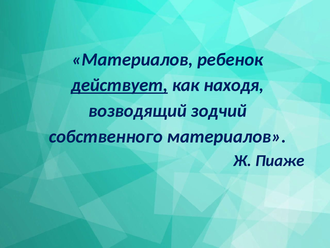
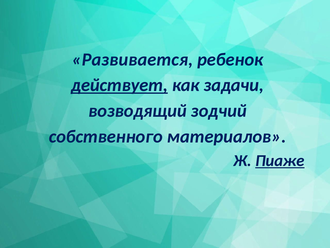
Материалов at (132, 59): Материалов -> Развивается
находя: находя -> задачи
Пиаже underline: none -> present
